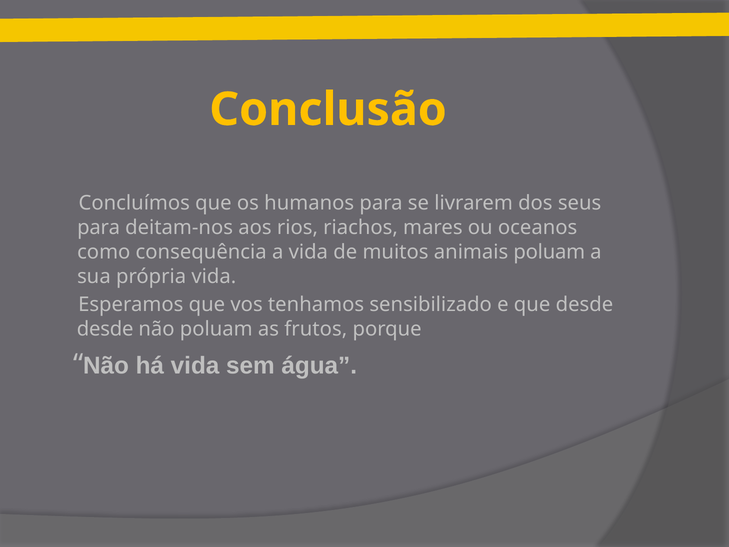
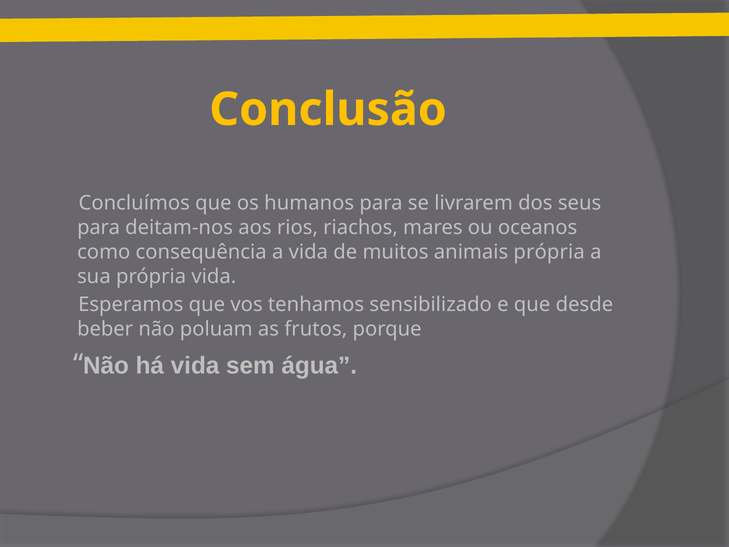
animais poluam: poluam -> própria
desde at (105, 329): desde -> beber
